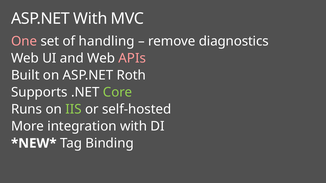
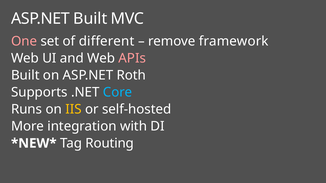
ASP.NET With: With -> Built
handling: handling -> different
diagnostics: diagnostics -> framework
Core colour: light green -> light blue
IIS colour: light green -> yellow
Binding: Binding -> Routing
